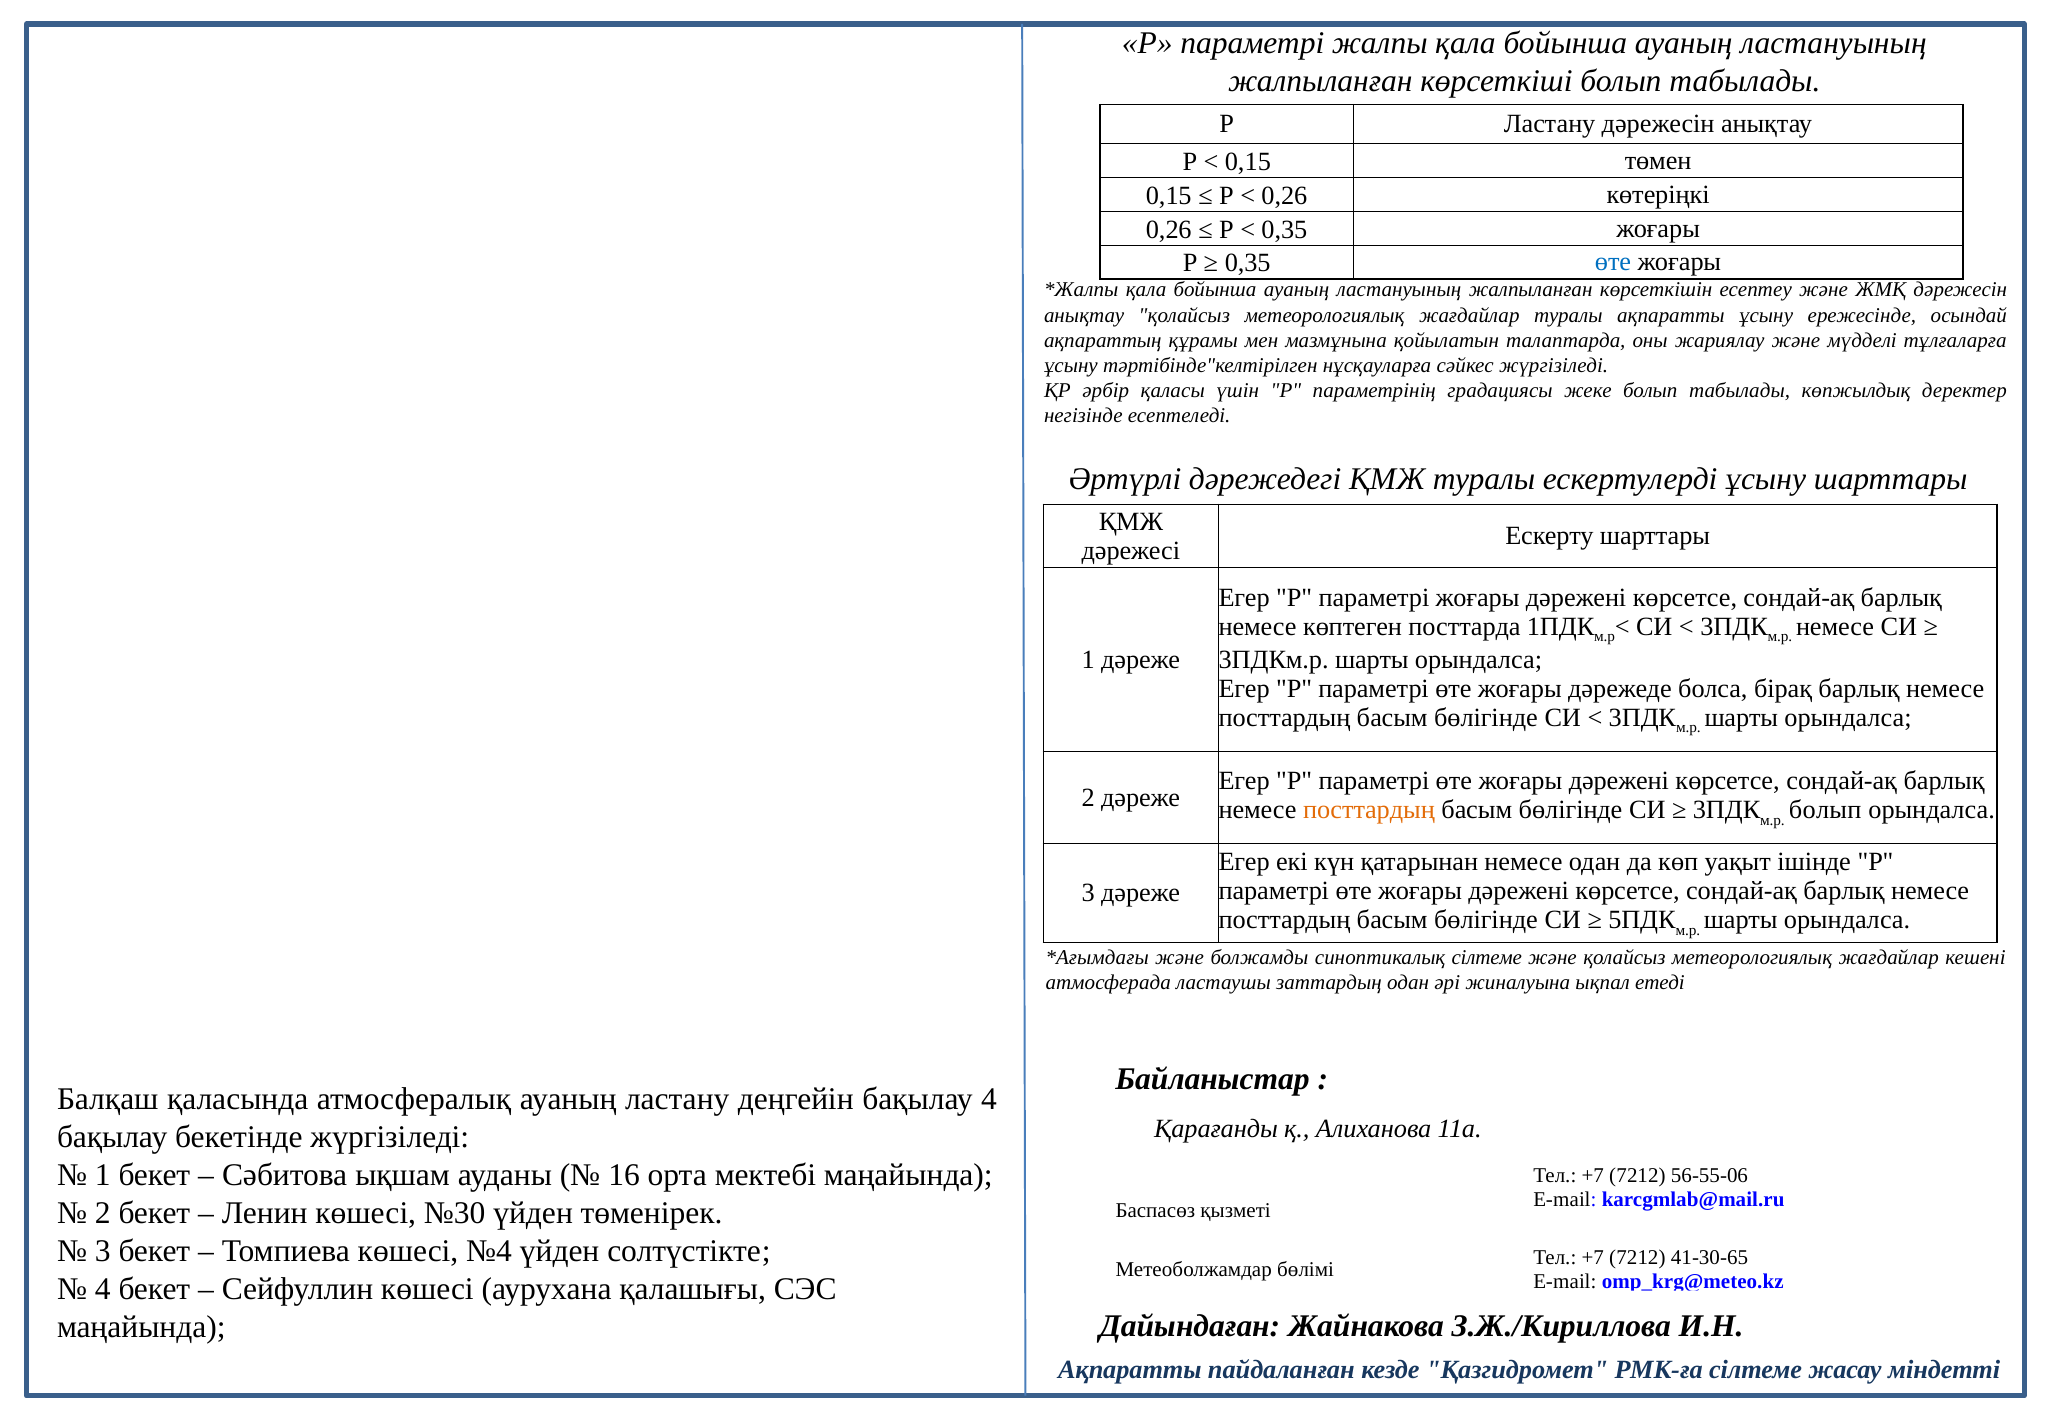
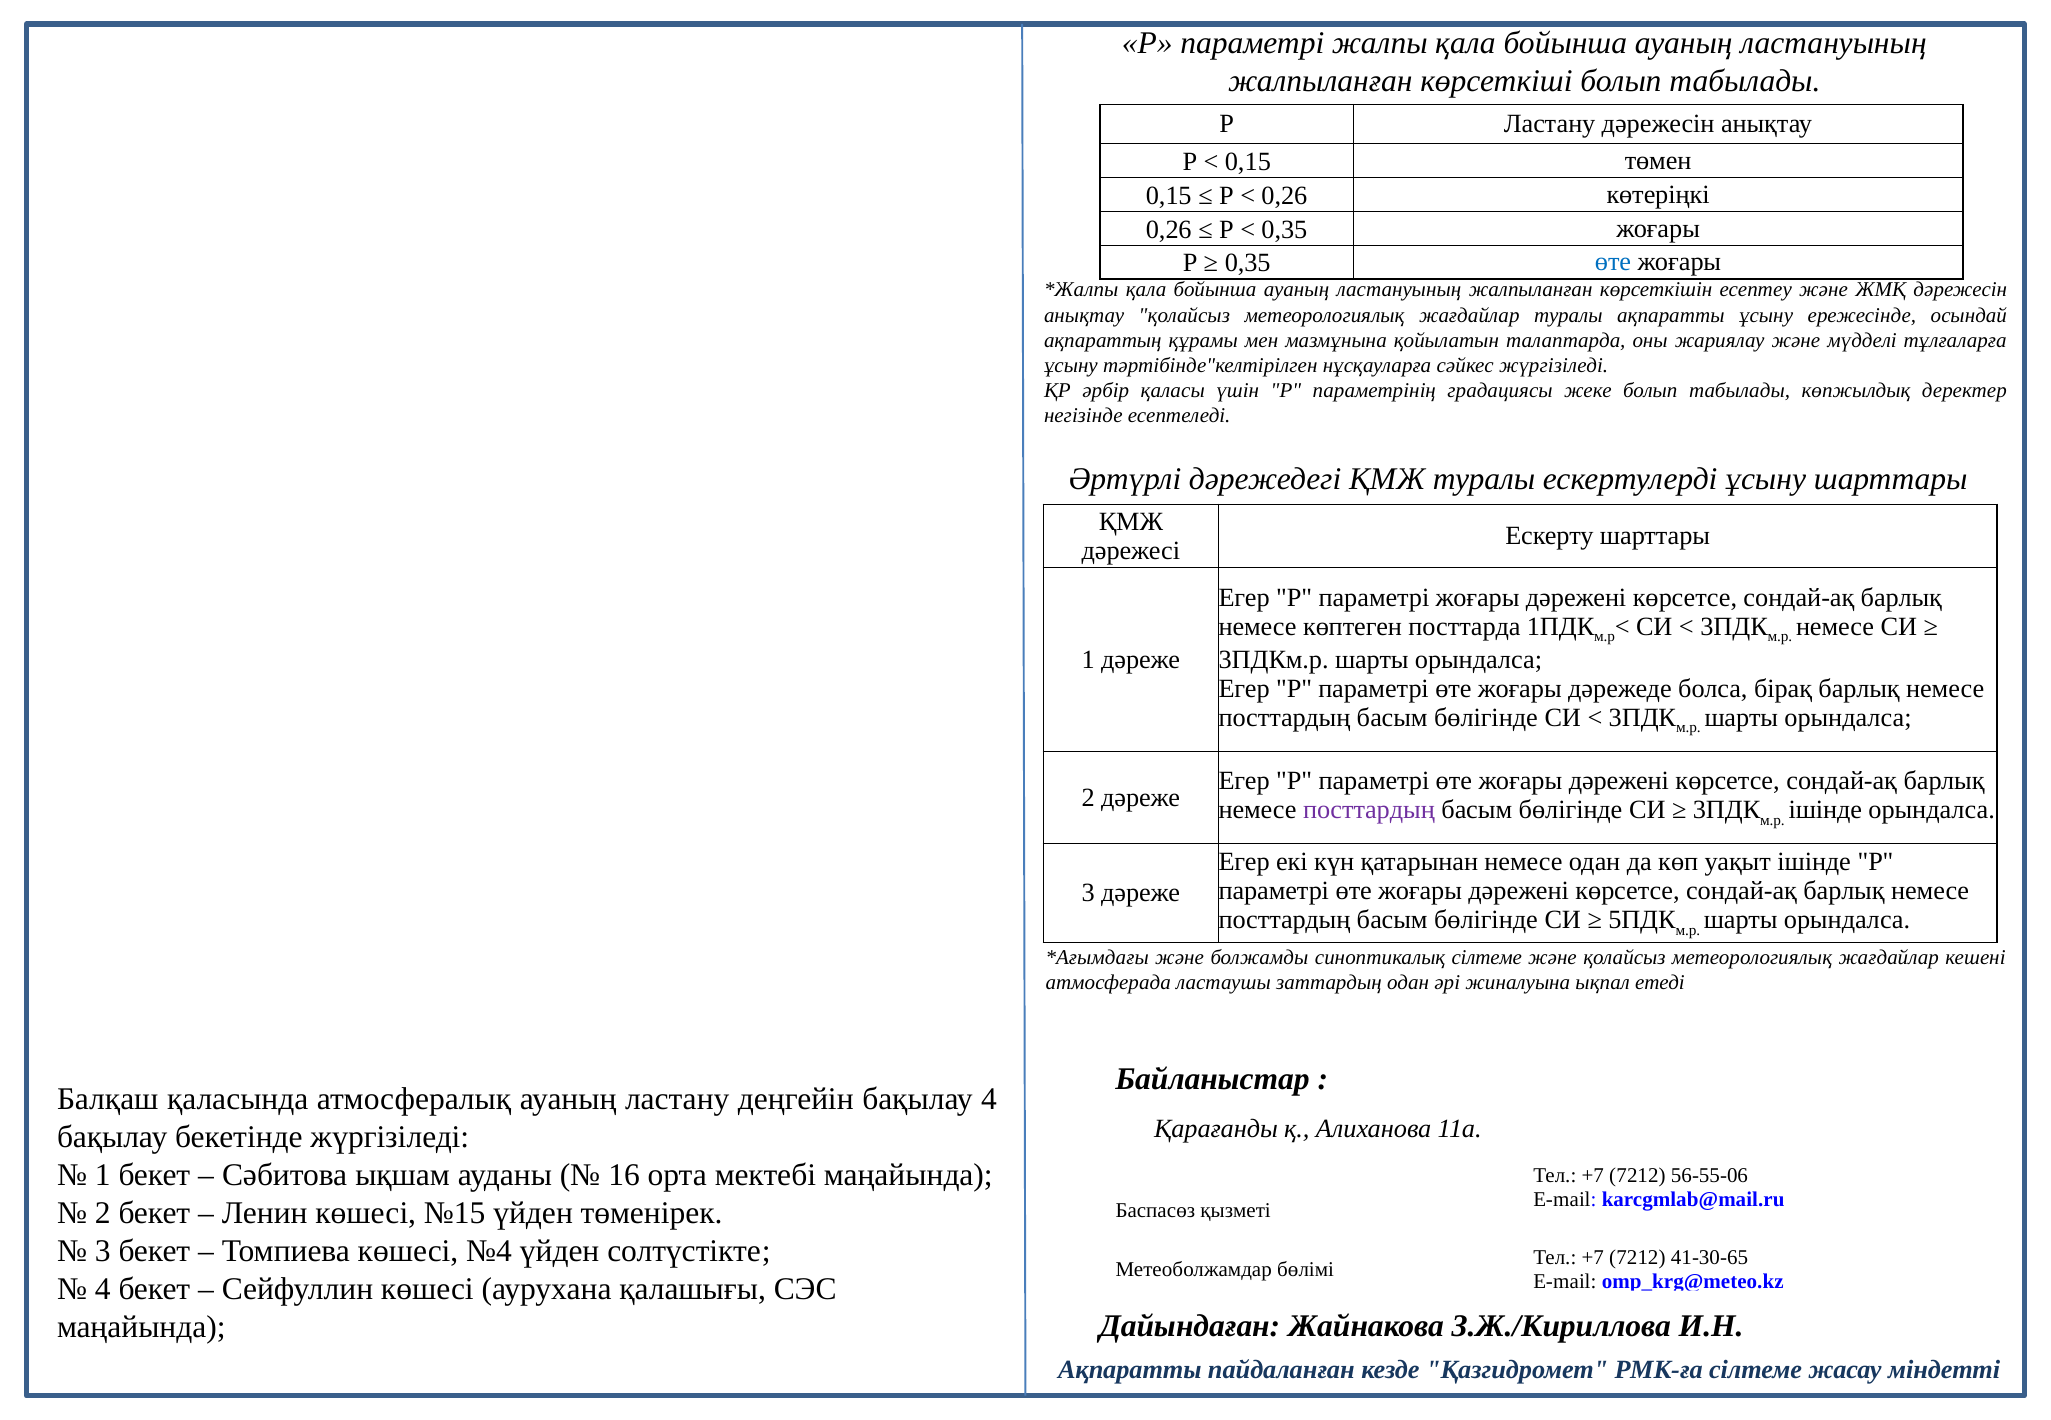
посттардың at (1369, 810) colour: orange -> purple
болып at (1825, 810): болып -> ішінде
№30: №30 -> №15
